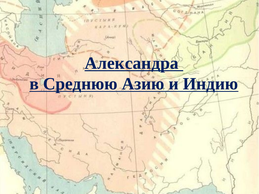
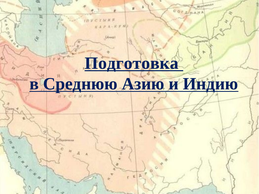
Александра: Александра -> Подготовка
